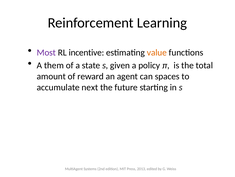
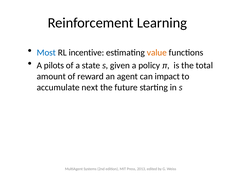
Most colour: purple -> blue
them: them -> pilots
spaces: spaces -> impact
